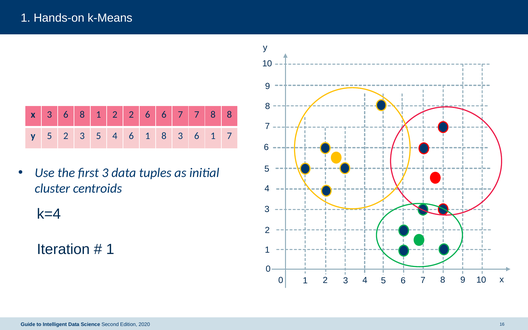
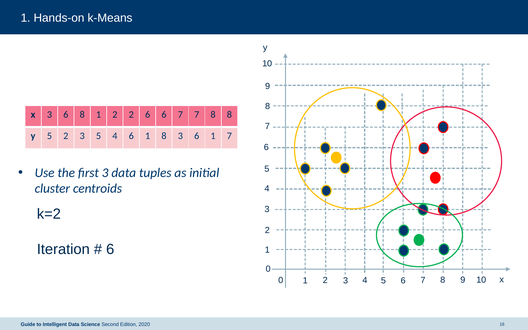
k=4: k=4 -> k=2
1 at (110, 249): 1 -> 6
